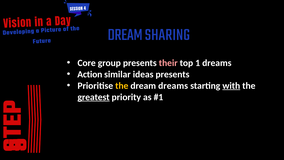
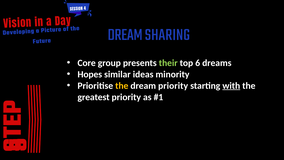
their colour: pink -> light green
1: 1 -> 6
Action: Action -> Hopes
ideas presents: presents -> minority
dream dreams: dreams -> priority
greatest underline: present -> none
